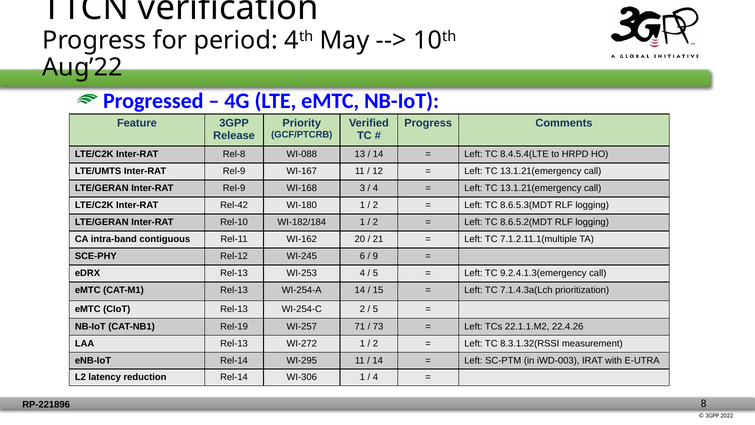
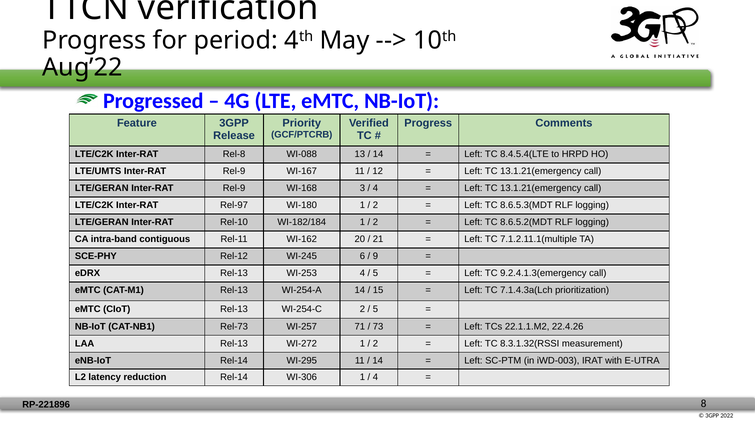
Rel-42: Rel-42 -> Rel-97
Rel-19: Rel-19 -> Rel-73
